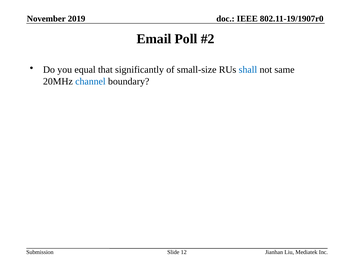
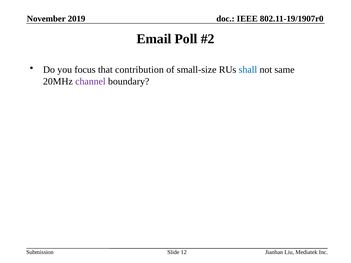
equal: equal -> focus
significantly: significantly -> contribution
channel colour: blue -> purple
